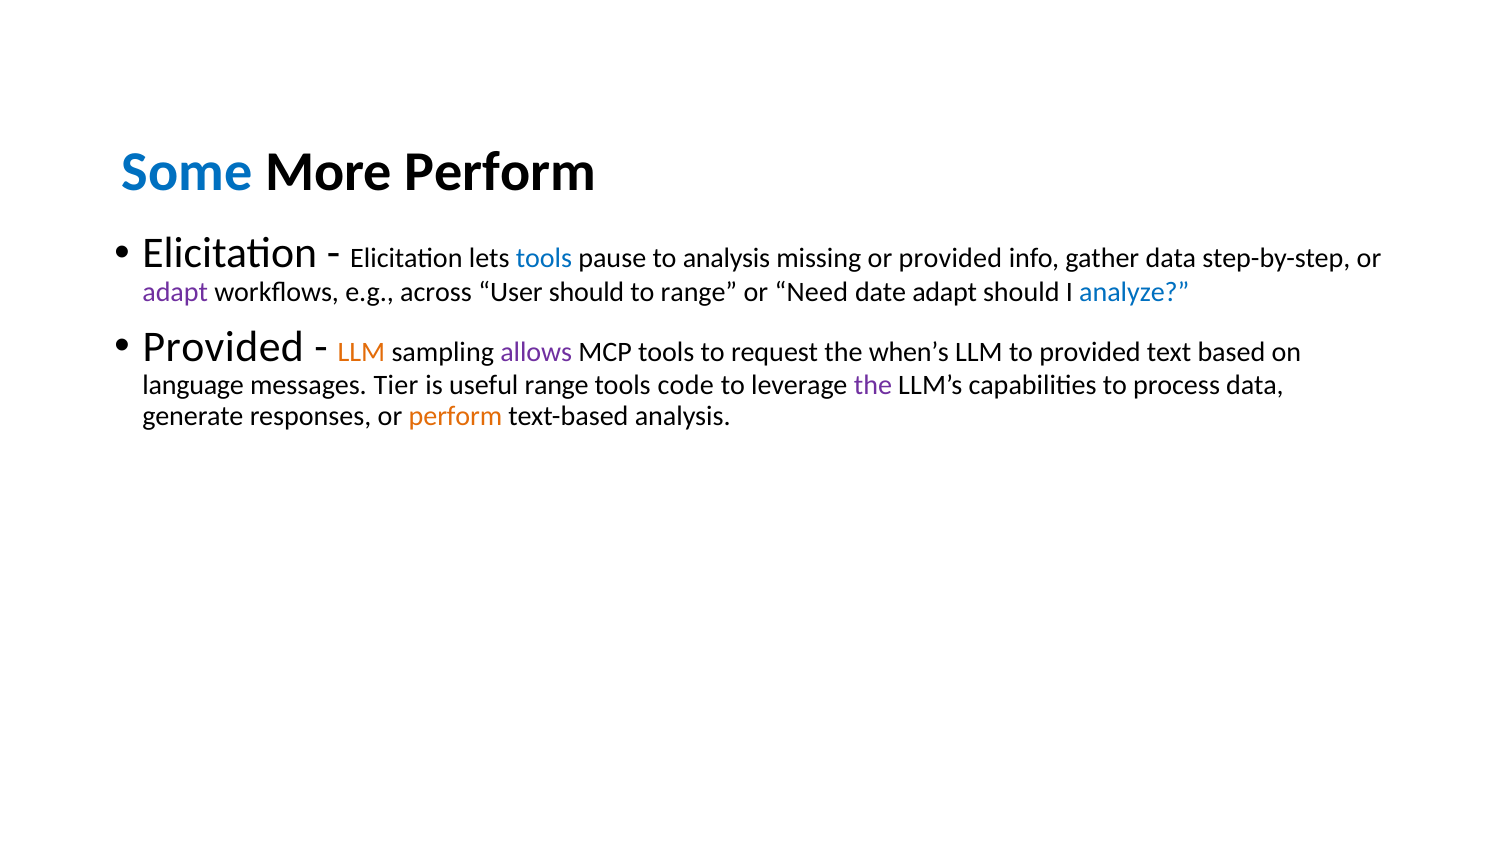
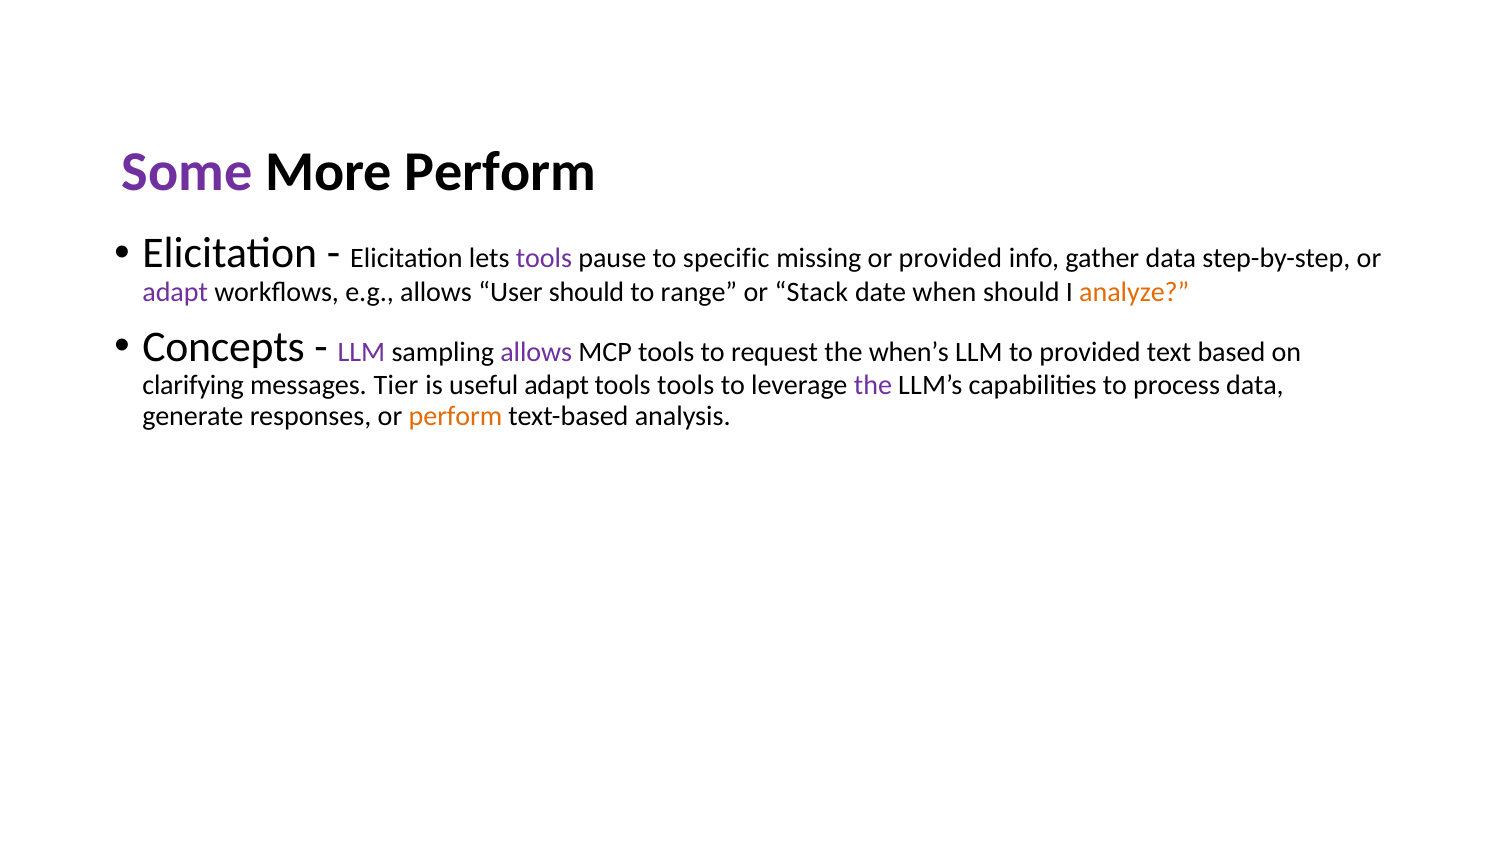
Some colour: blue -> purple
tools at (544, 259) colour: blue -> purple
to analysis: analysis -> specific
e.g across: across -> allows
Need: Need -> Stack
date adapt: adapt -> when
analyze colour: blue -> orange
Provided at (223, 347): Provided -> Concepts
LLM at (361, 352) colour: orange -> purple
language: language -> clarifying
useful range: range -> adapt
tools code: code -> tools
